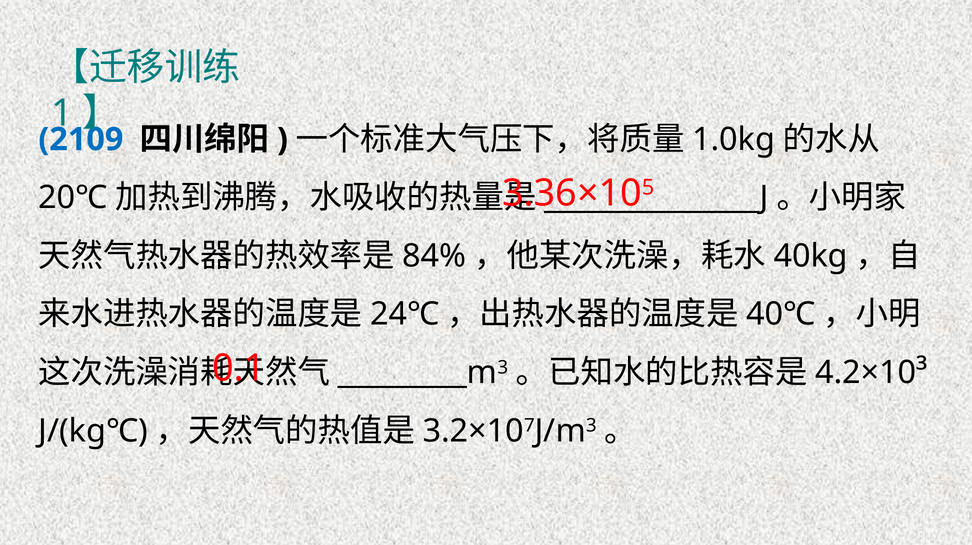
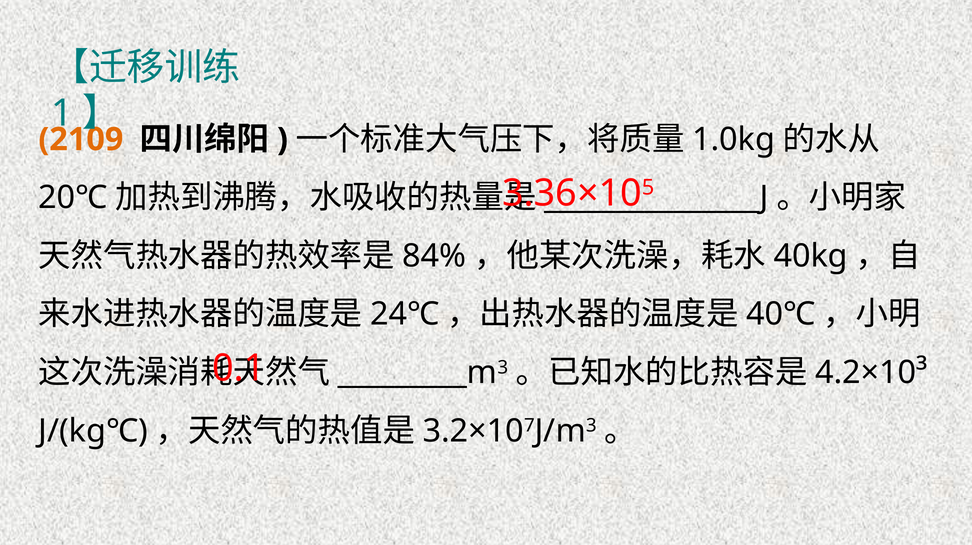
2109 colour: blue -> orange
